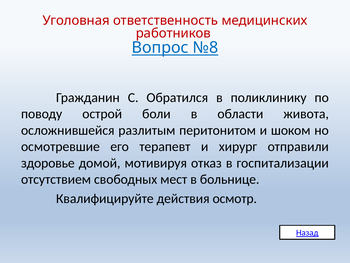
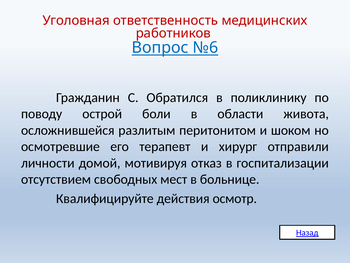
№8: №8 -> №6
здоровье: здоровье -> личности
